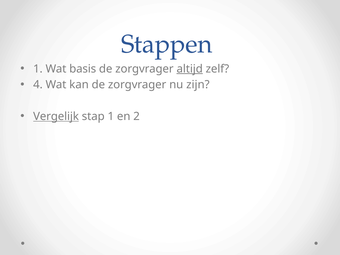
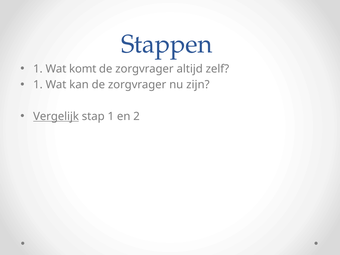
basis: basis -> komt
altijd underline: present -> none
4 at (38, 85): 4 -> 1
